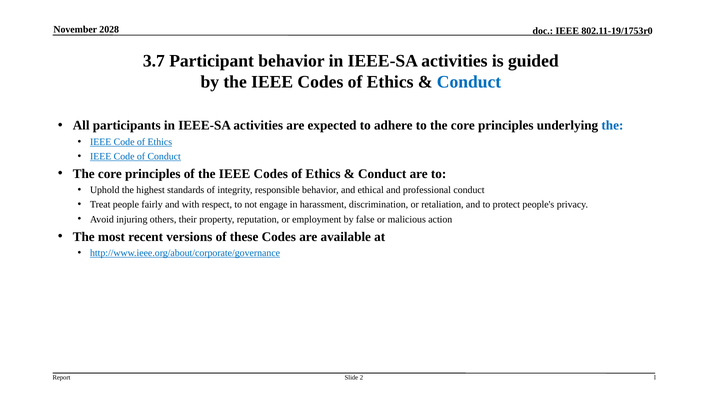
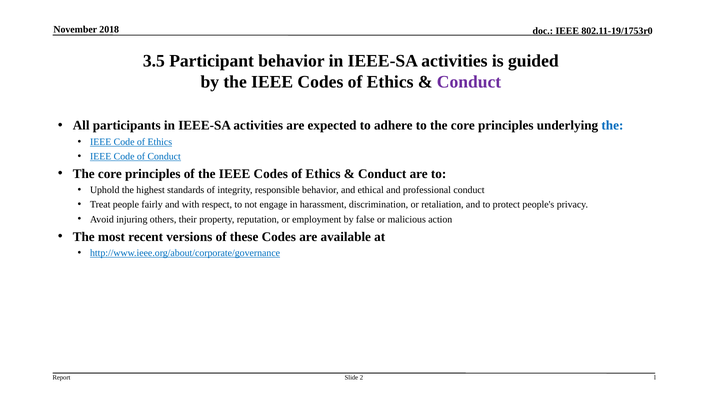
2028: 2028 -> 2018
3.7: 3.7 -> 3.5
Conduct at (469, 82) colour: blue -> purple
